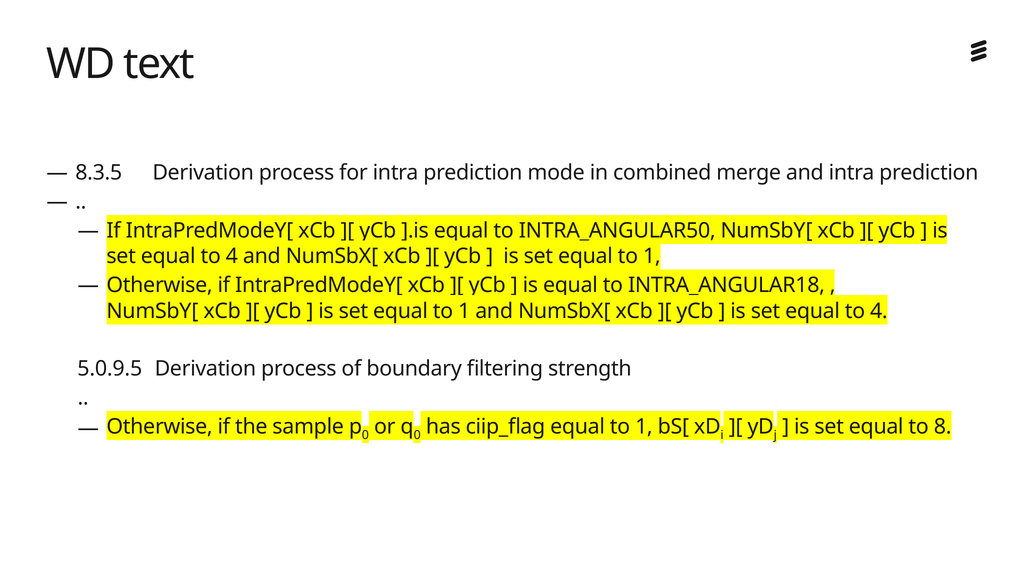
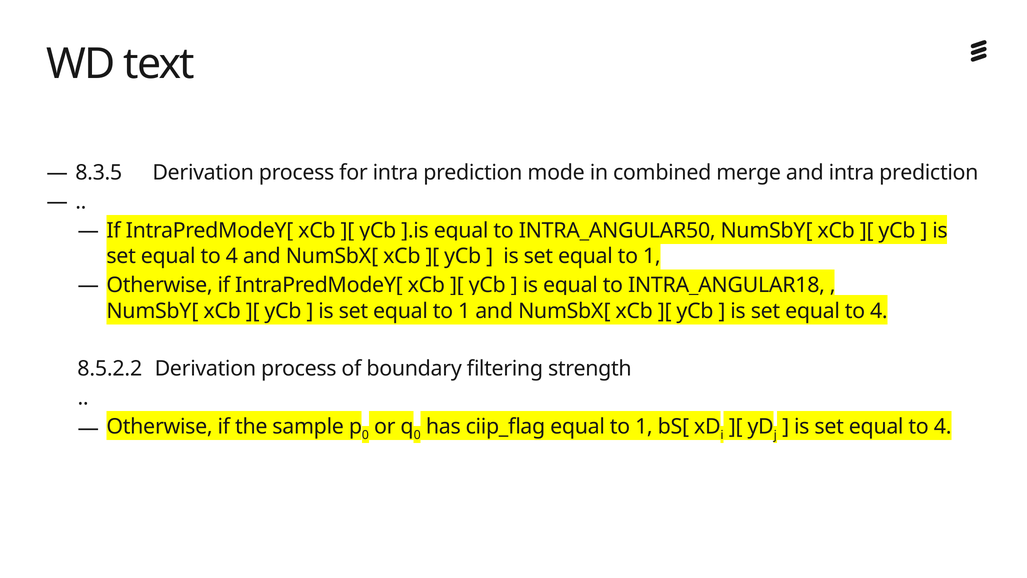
5.0.9.5: 5.0.9.5 -> 8.5.2.2
8 at (943, 426): 8 -> 4
